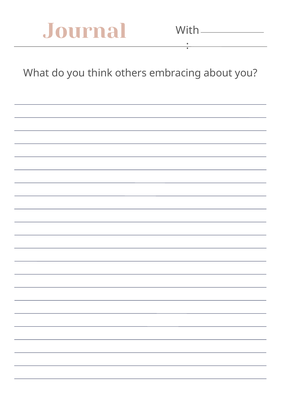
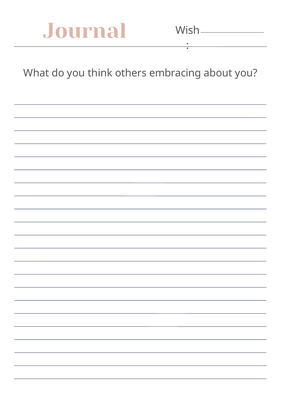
With: With -> Wish
